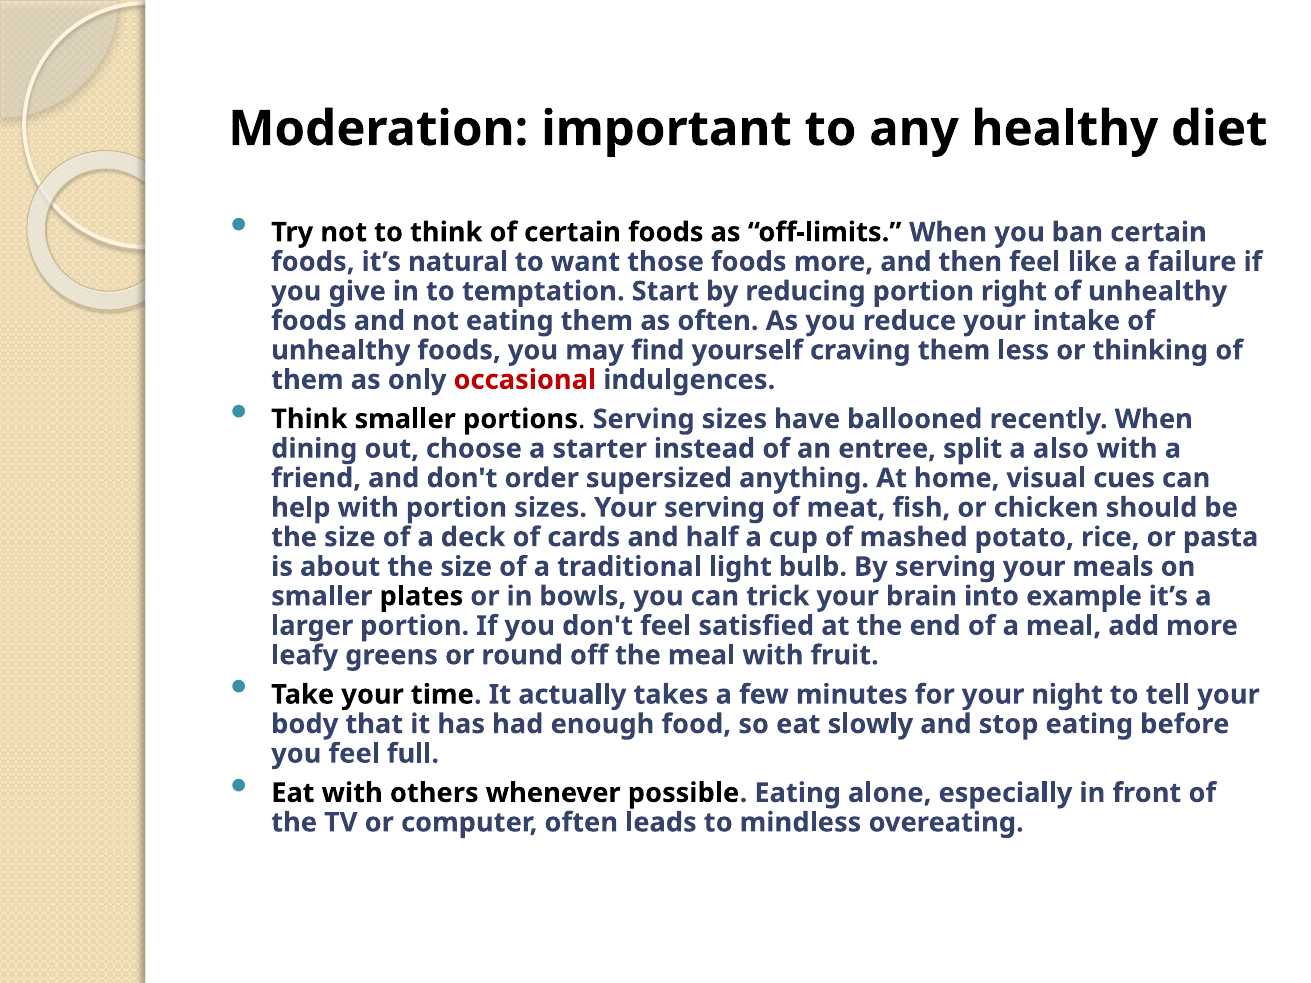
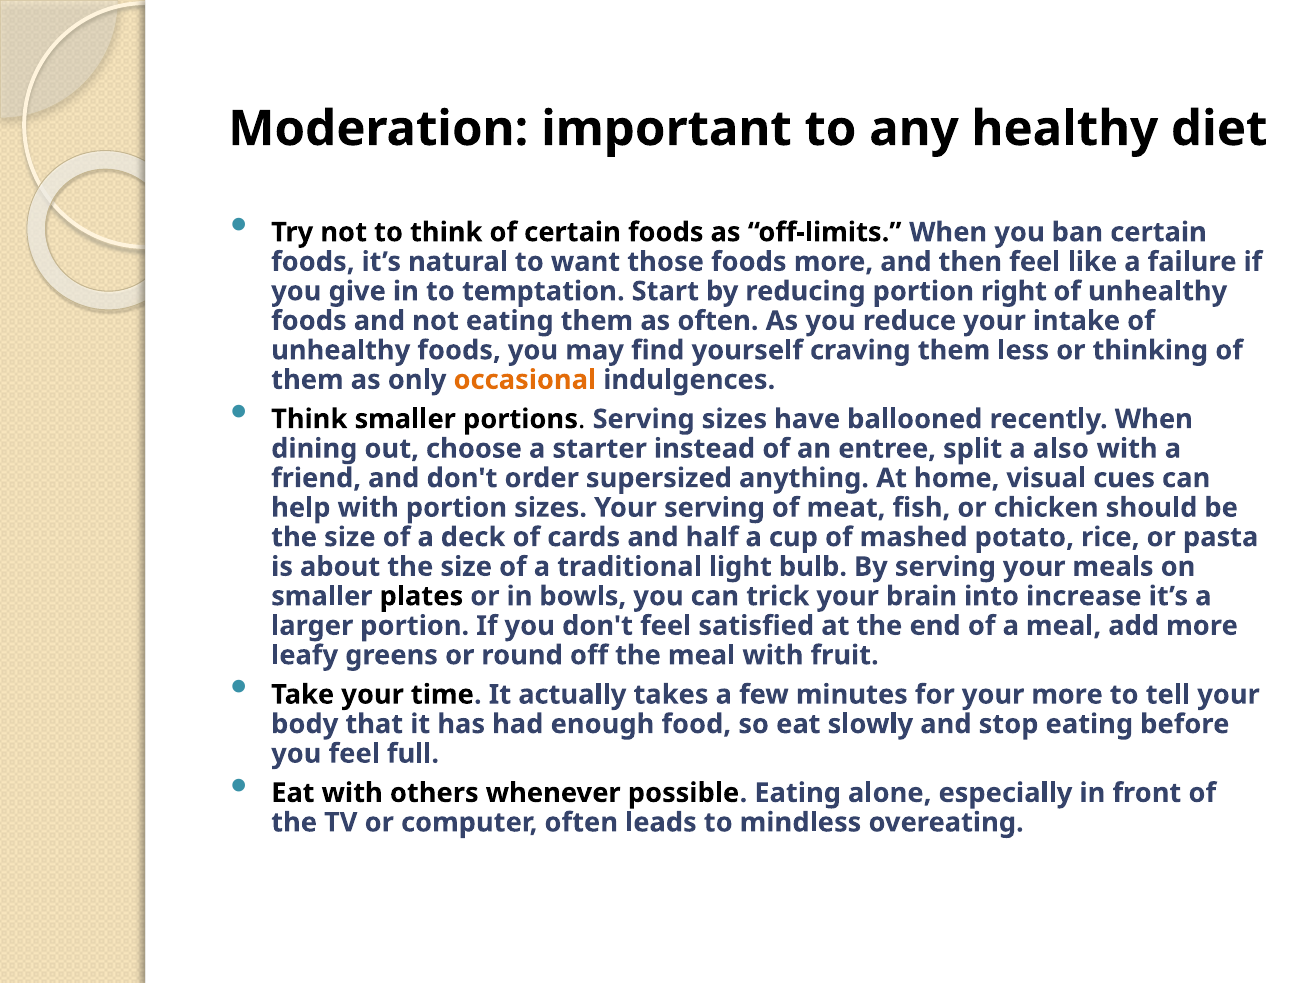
occasional colour: red -> orange
example: example -> increase
your night: night -> more
